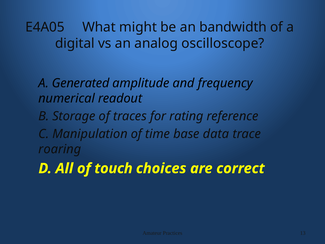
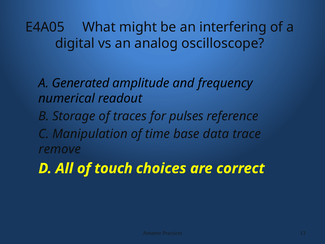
bandwidth: bandwidth -> interfering
rating: rating -> pulses
roaring: roaring -> remove
